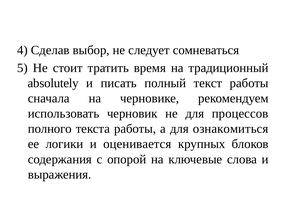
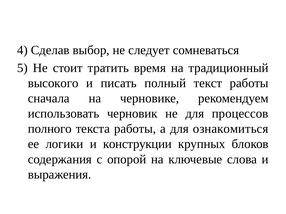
absolutely: absolutely -> высокого
оценивается: оценивается -> конструкции
